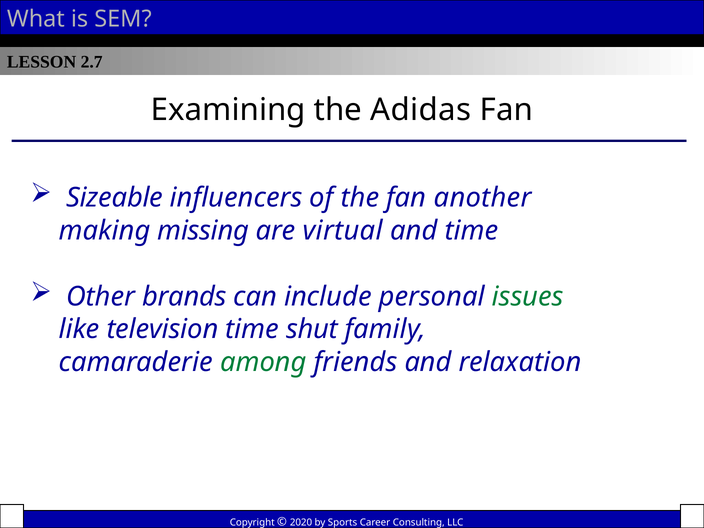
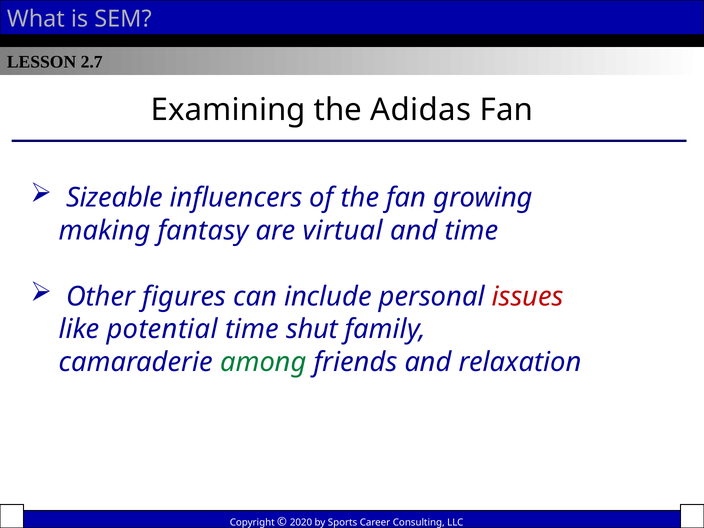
another: another -> growing
missing: missing -> fantasy
brands: brands -> figures
issues colour: green -> red
television: television -> potential
